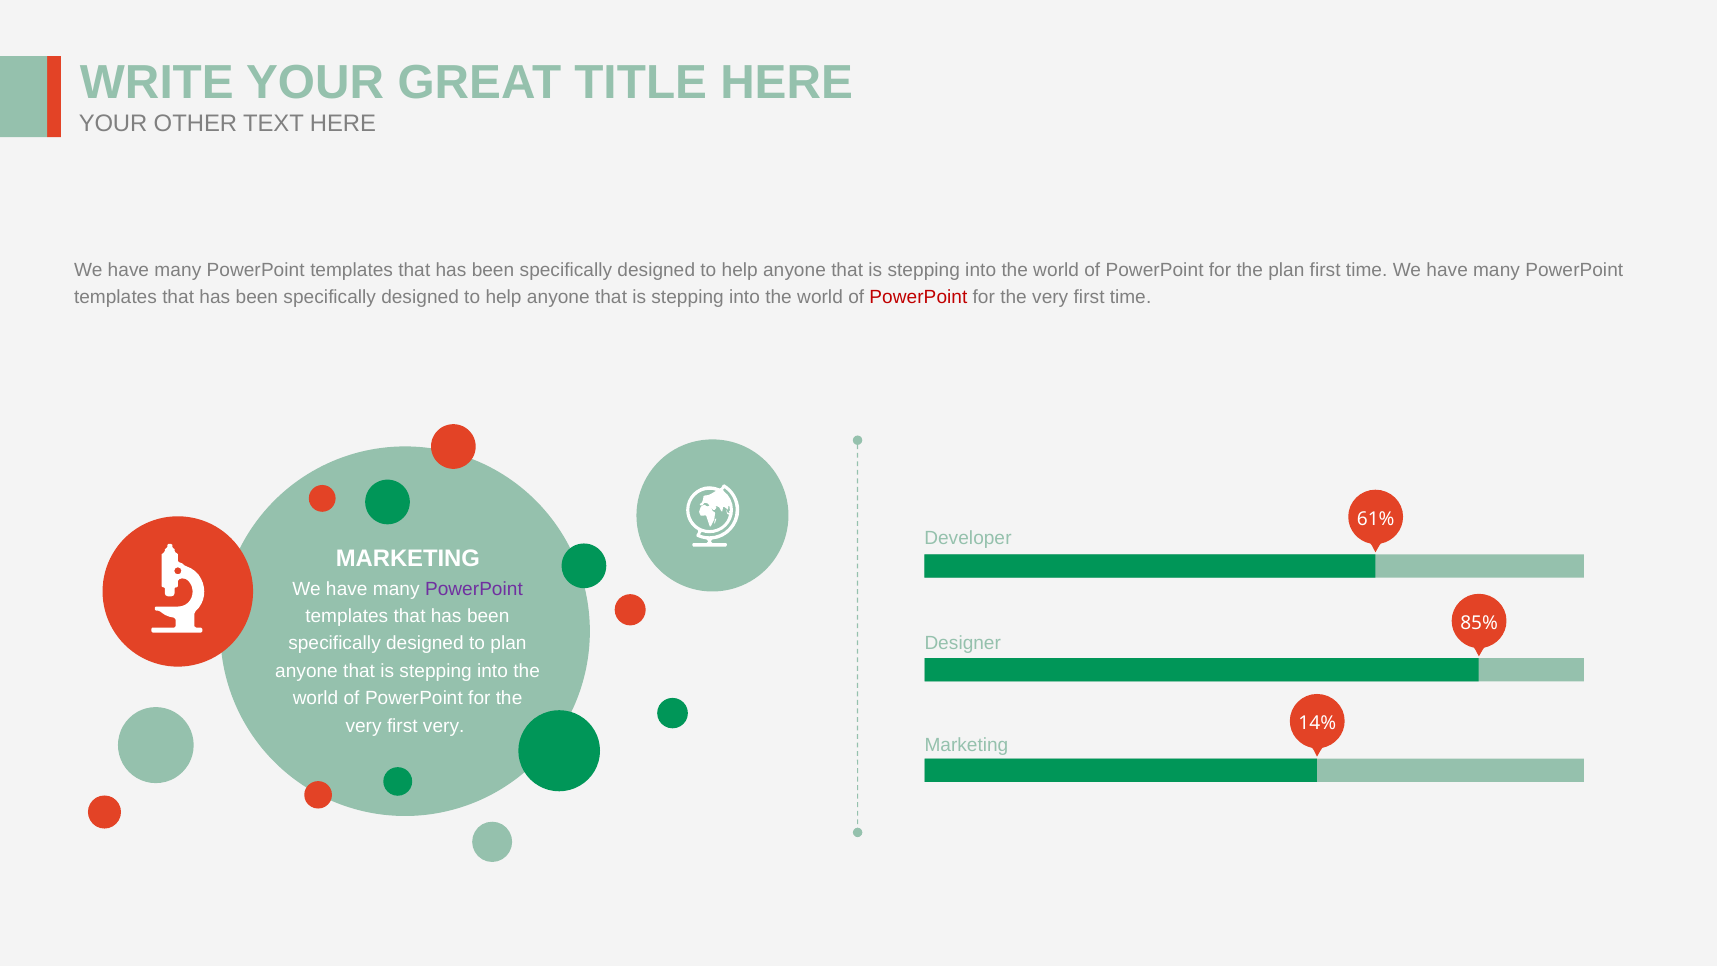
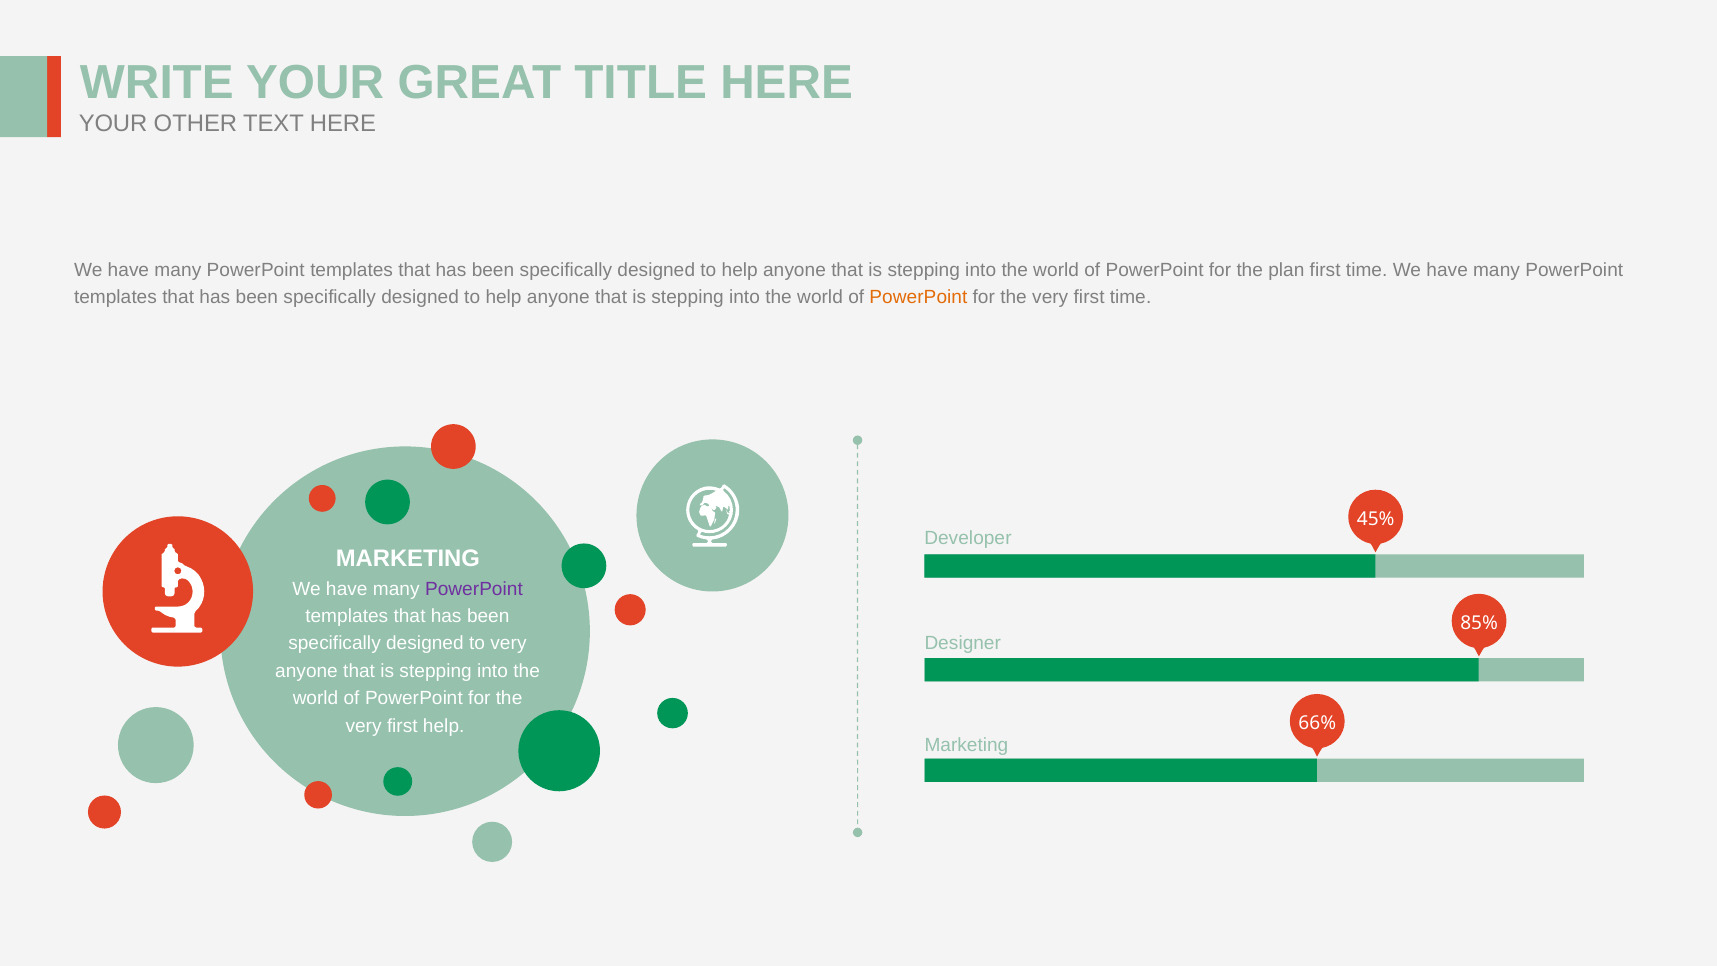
PowerPoint at (918, 297) colour: red -> orange
61%: 61% -> 45%
to plan: plan -> very
first very: very -> help
14%: 14% -> 66%
